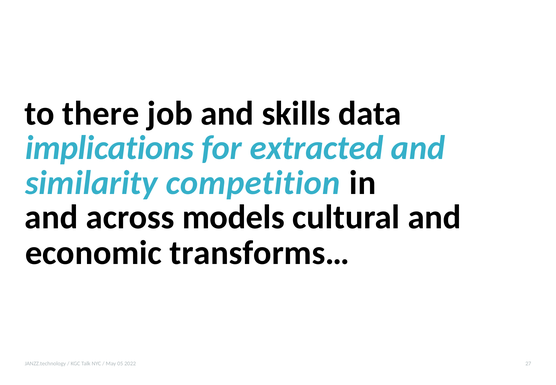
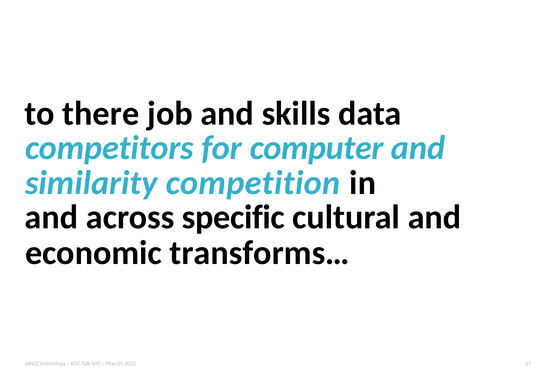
implications: implications -> competitors
extracted: extracted -> computer
models: models -> specific
